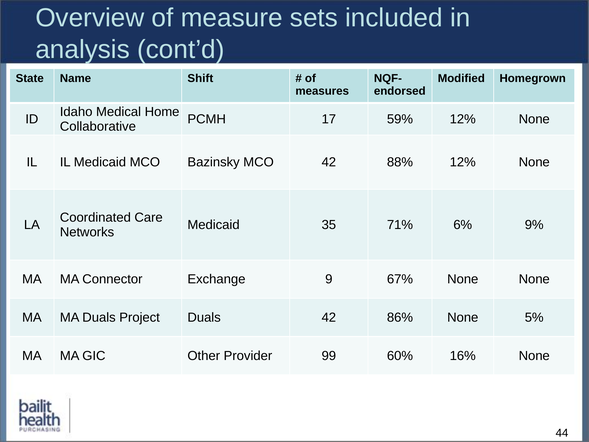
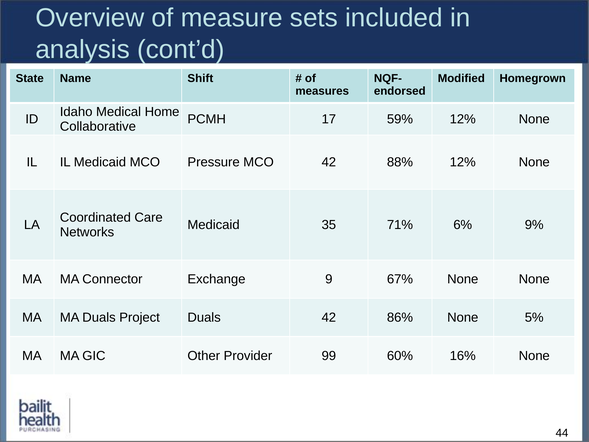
Bazinsky: Bazinsky -> Pressure
